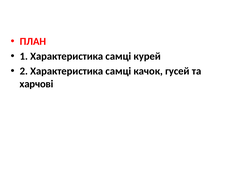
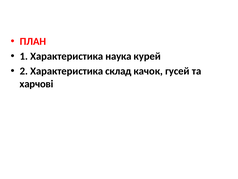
1 Характеристика самці: самці -> наука
2 Характеристика самці: самці -> склад
